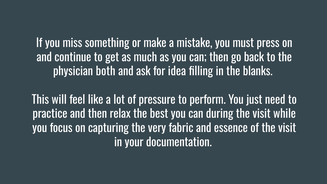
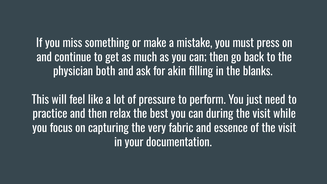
idea: idea -> akin
